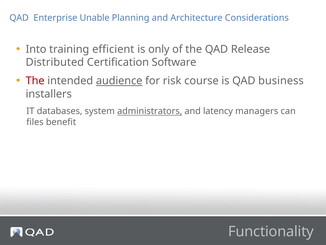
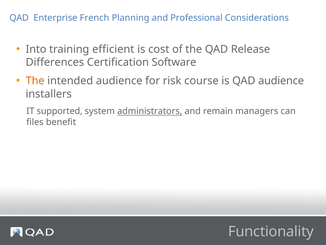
Unable: Unable -> French
Architecture: Architecture -> Professional
only: only -> cost
Distributed: Distributed -> Differences
The at (35, 81) colour: red -> orange
audience at (119, 81) underline: present -> none
QAD business: business -> audience
databases: databases -> supported
latency: latency -> remain
